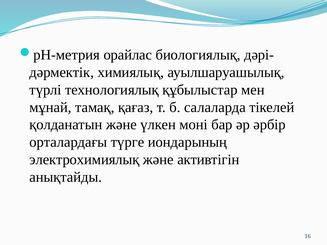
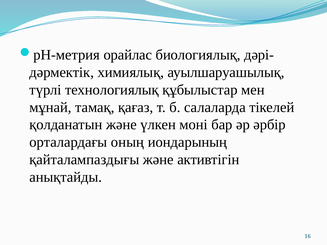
түрге: түрге -> оның
электрохимиялық: электрохимиялық -> қайталампаздығы
